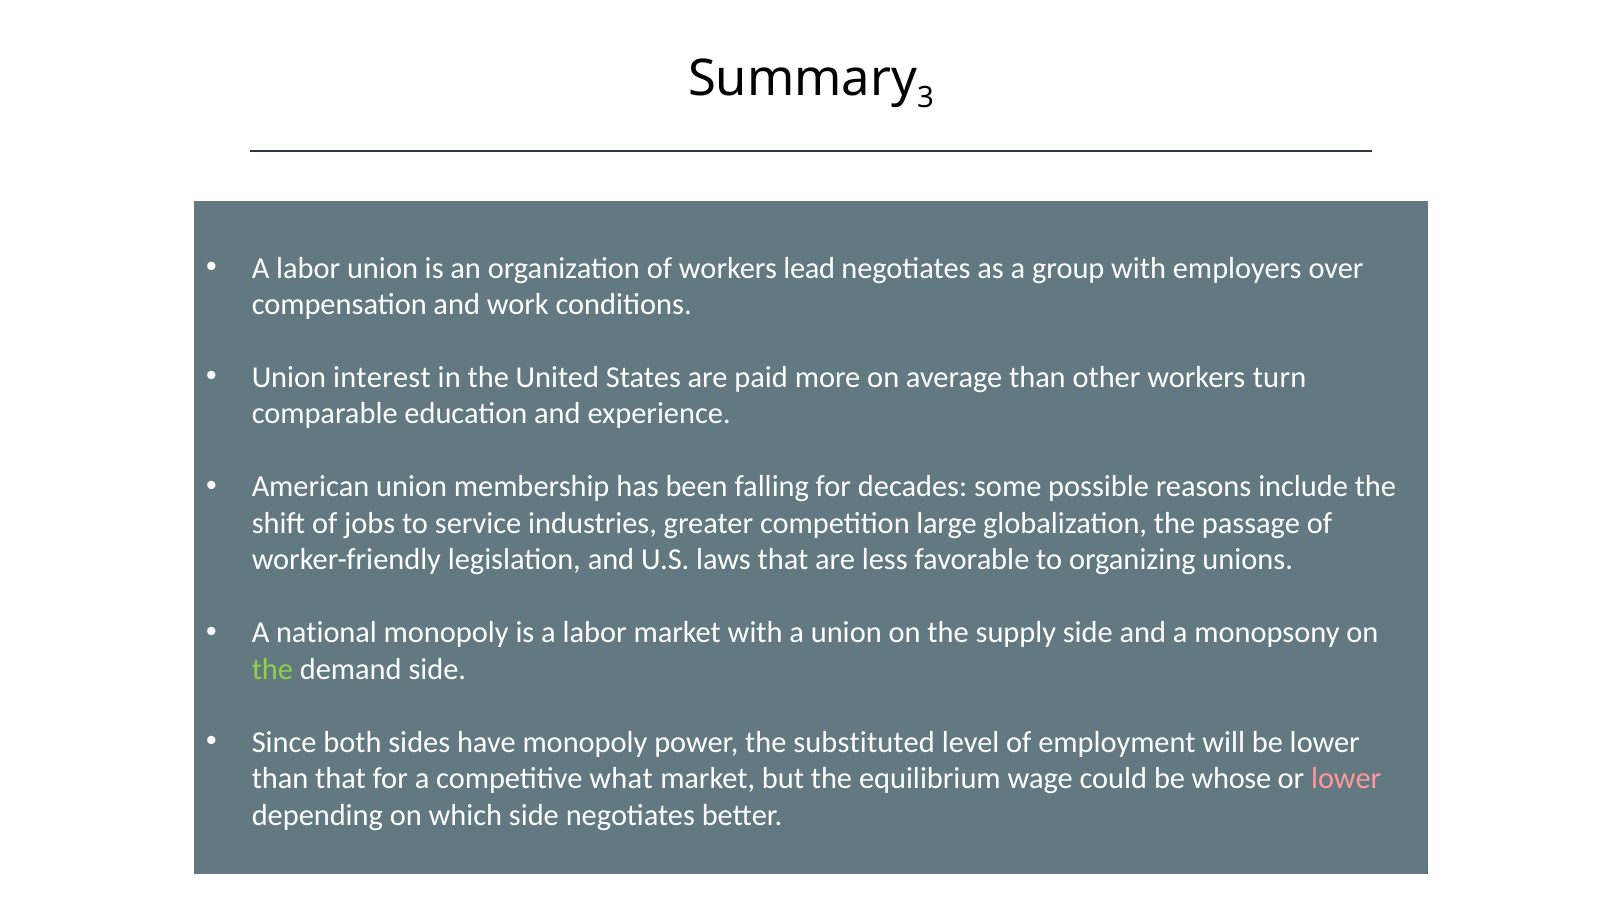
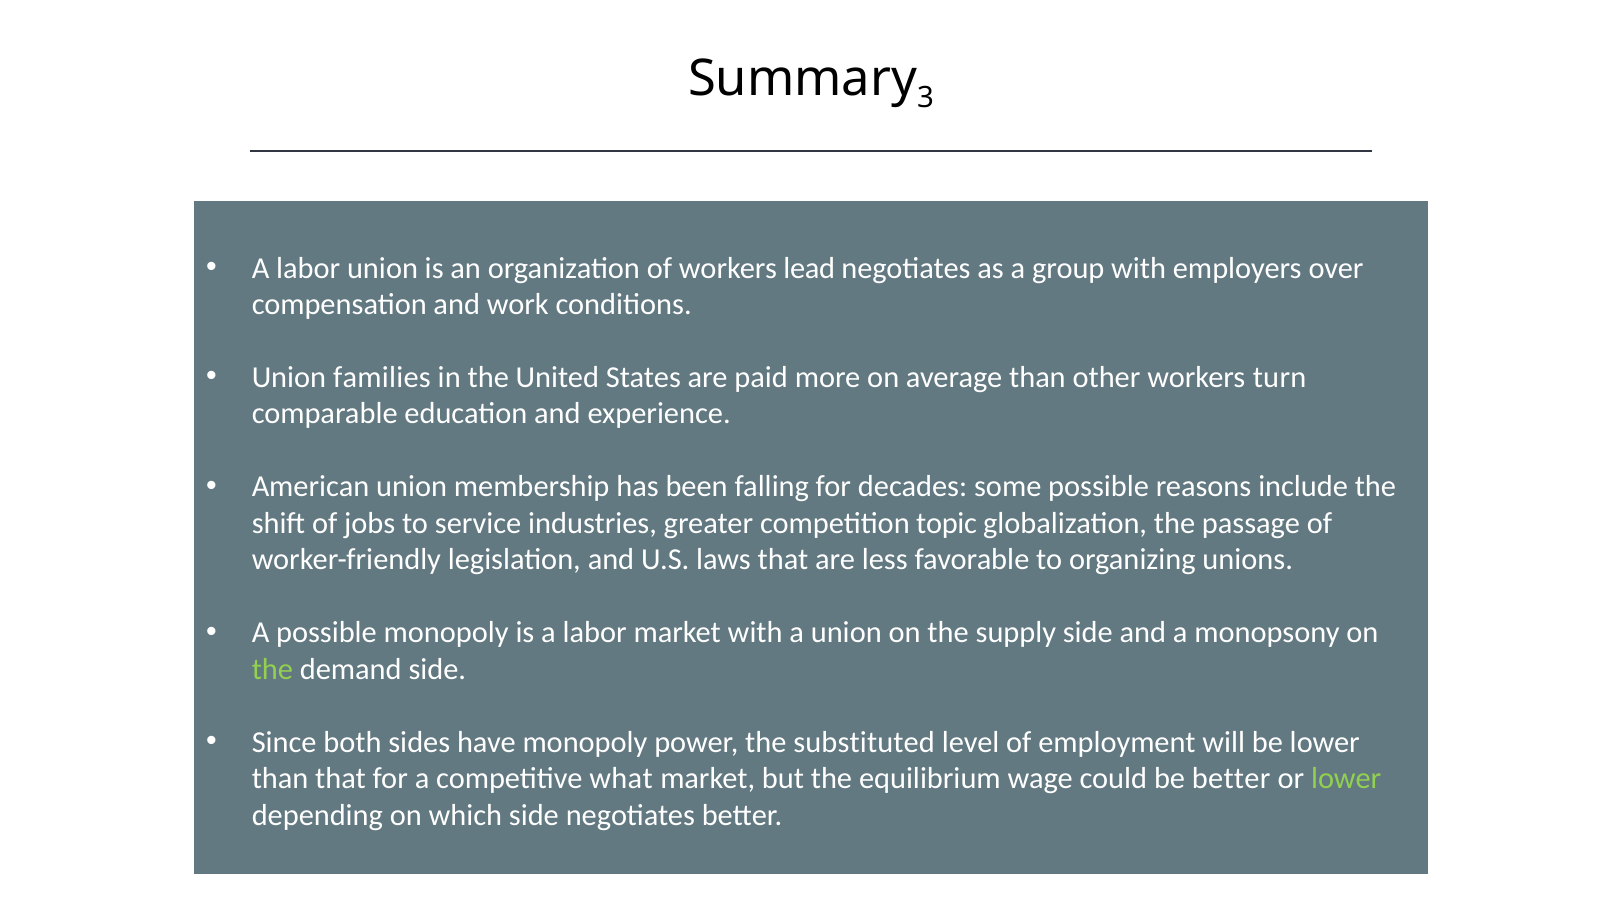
interest: interest -> families
large: large -> topic
A national: national -> possible
be whose: whose -> better
lower at (1346, 779) colour: pink -> light green
